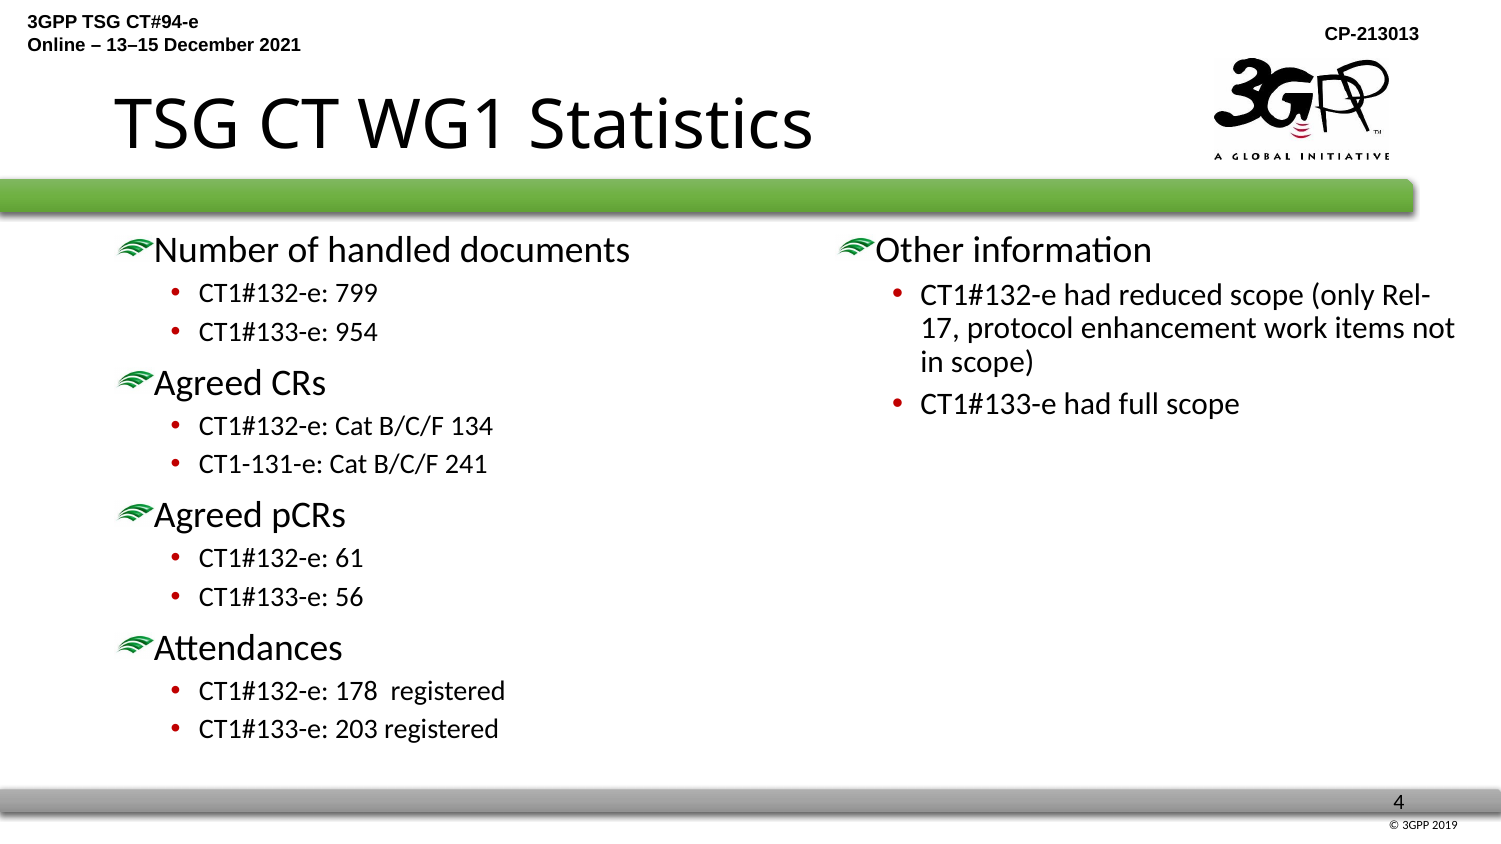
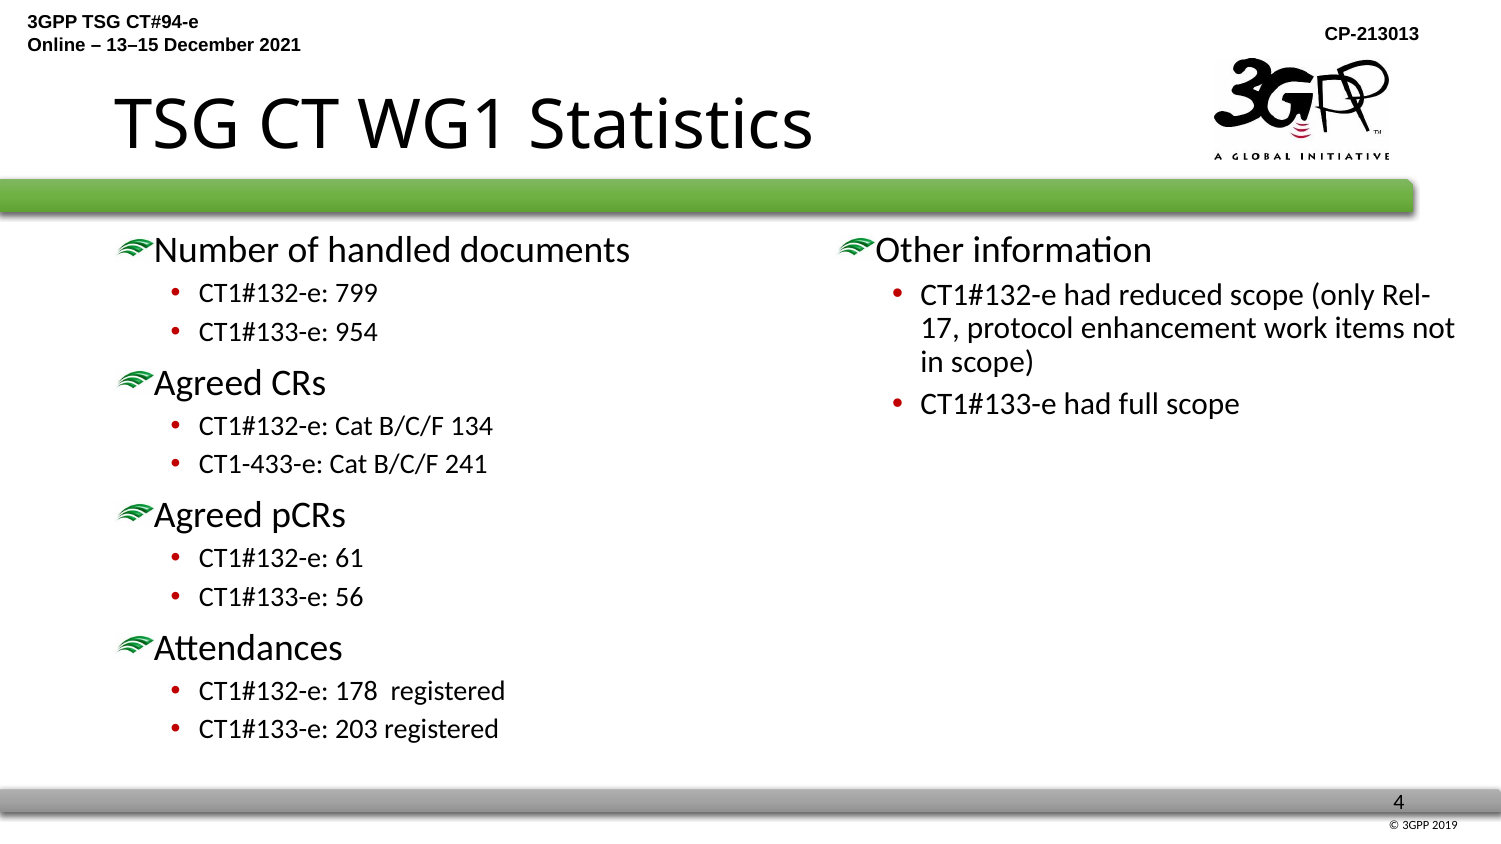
CT1-131-e: CT1-131-e -> CT1-433-e
